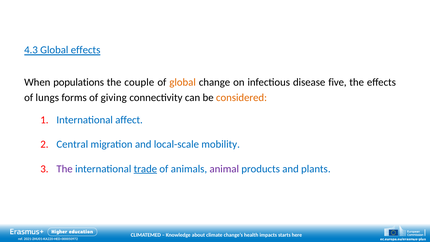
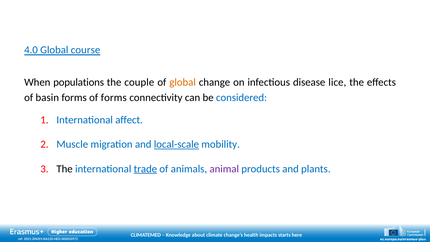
4.3: 4.3 -> 4.0
Global effects: effects -> course
five: five -> lice
lungs: lungs -> basin
of giving: giving -> forms
considered colour: orange -> blue
Central: Central -> Muscle
local-scale underline: none -> present
The at (65, 169) colour: purple -> black
